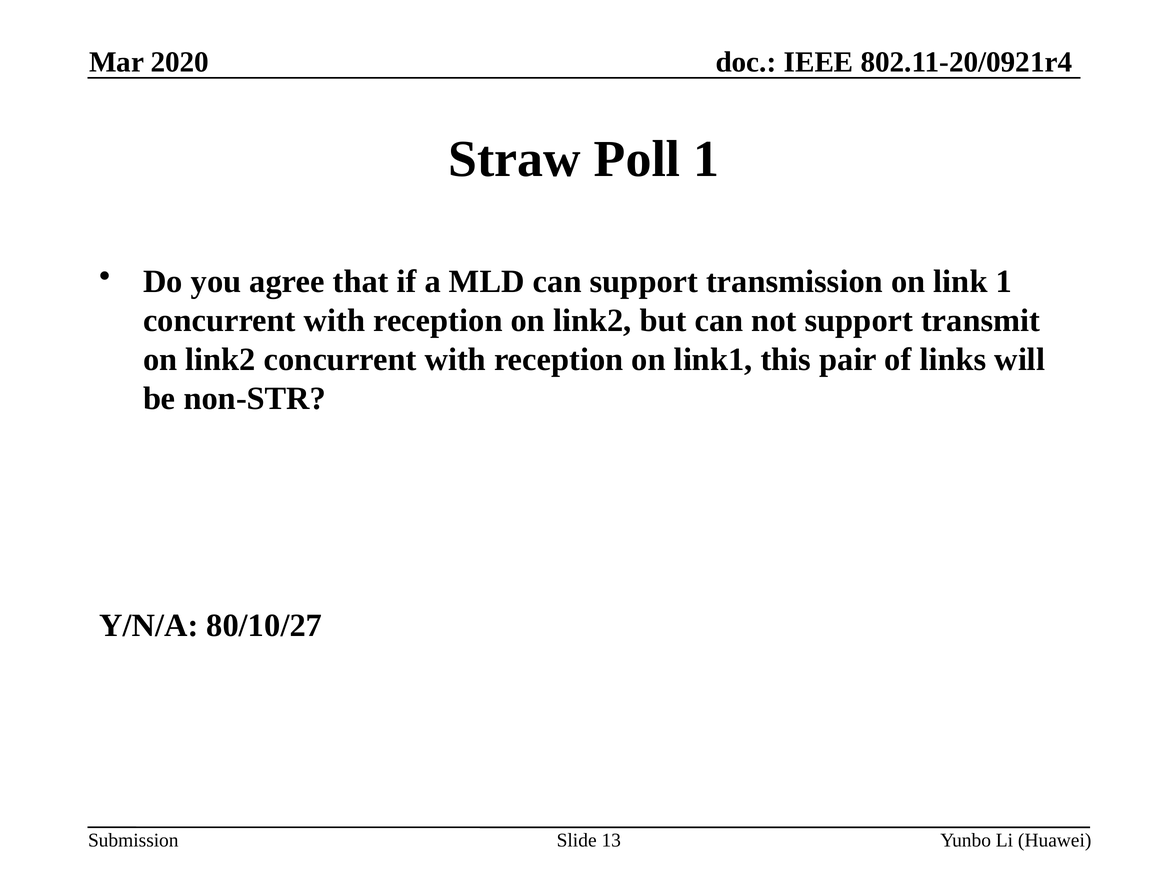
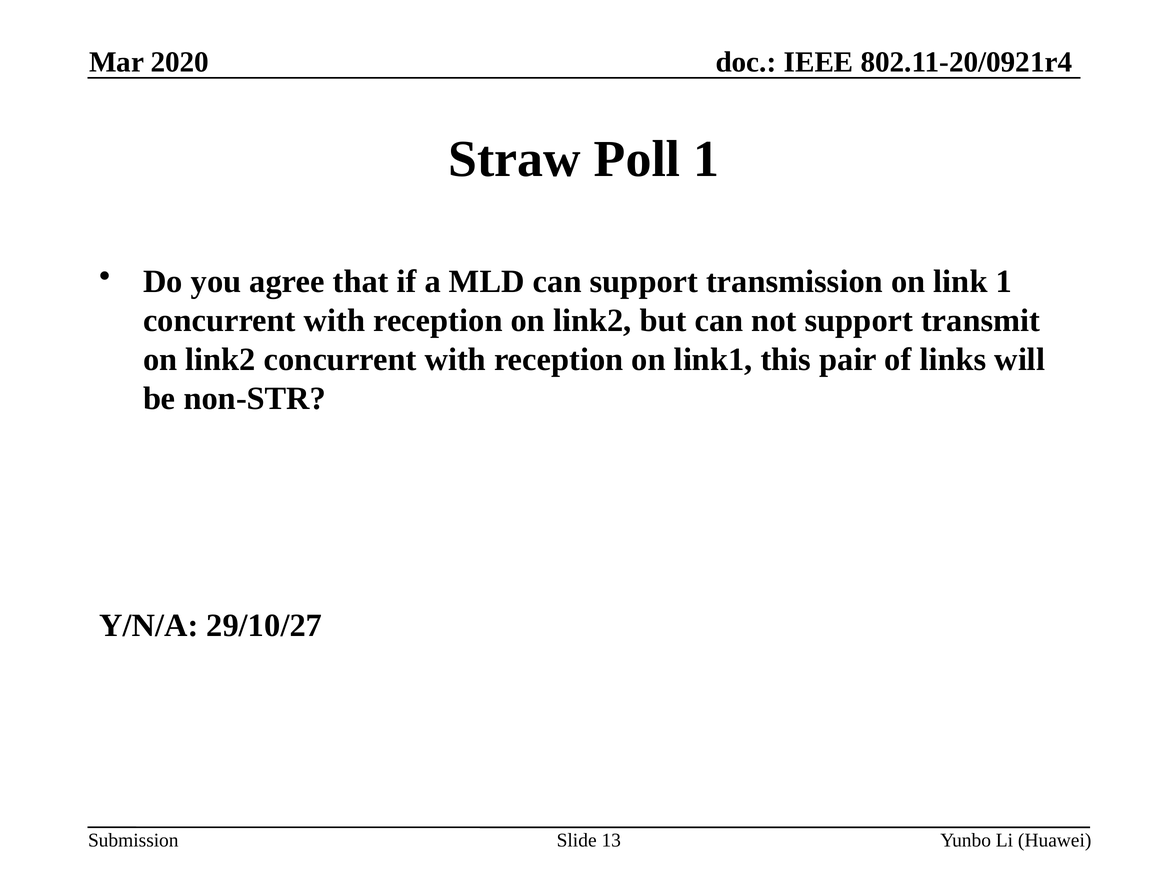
80/10/27: 80/10/27 -> 29/10/27
